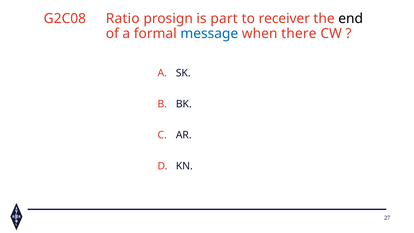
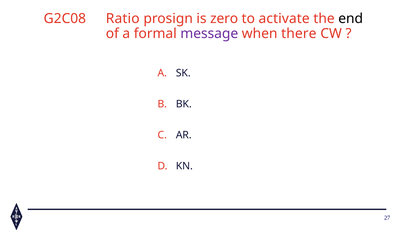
part: part -> zero
receiver: receiver -> activate
message colour: blue -> purple
